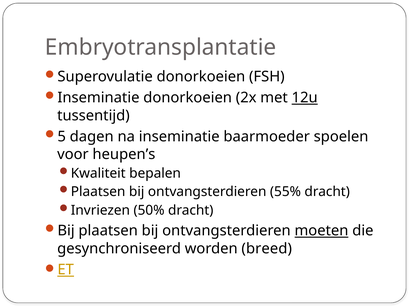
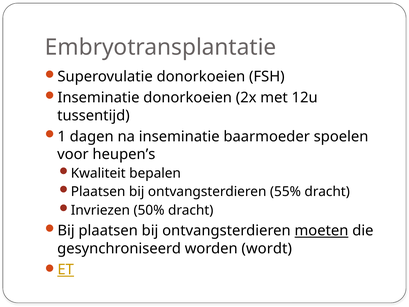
12u underline: present -> none
5: 5 -> 1
breed: breed -> wordt
